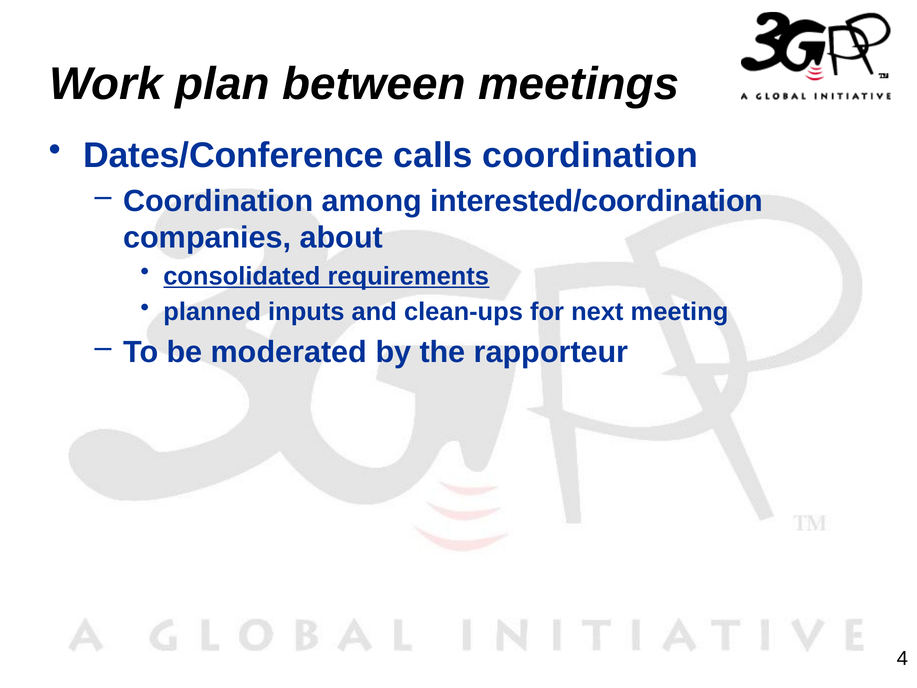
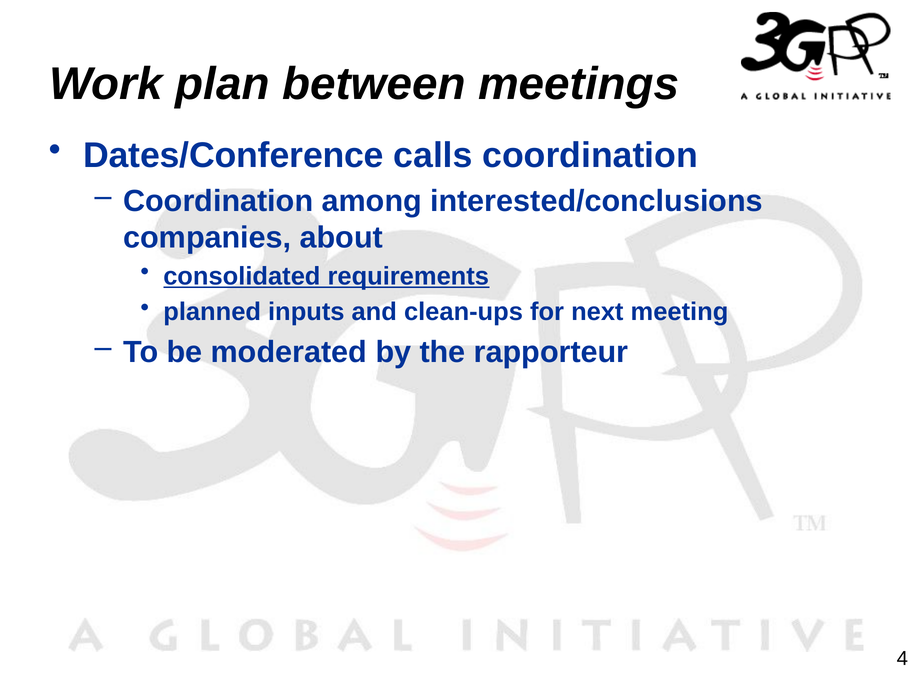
interested/coordination: interested/coordination -> interested/conclusions
